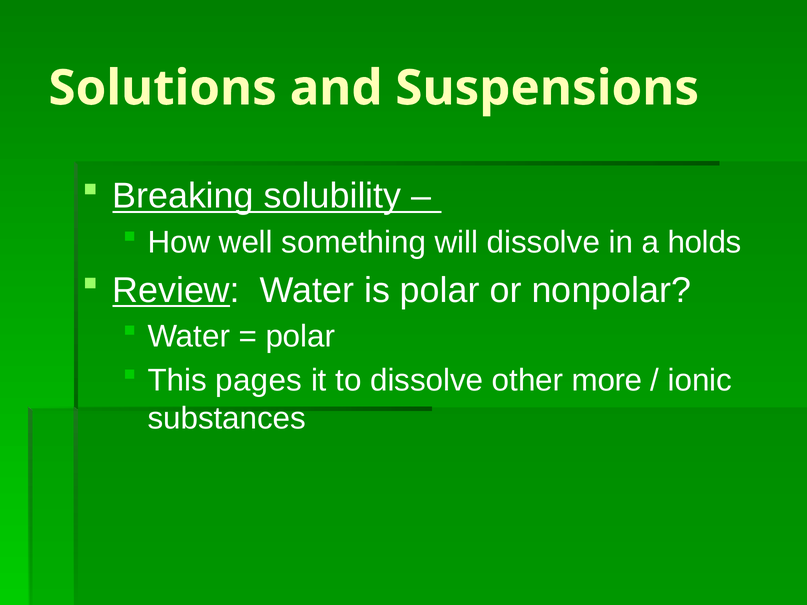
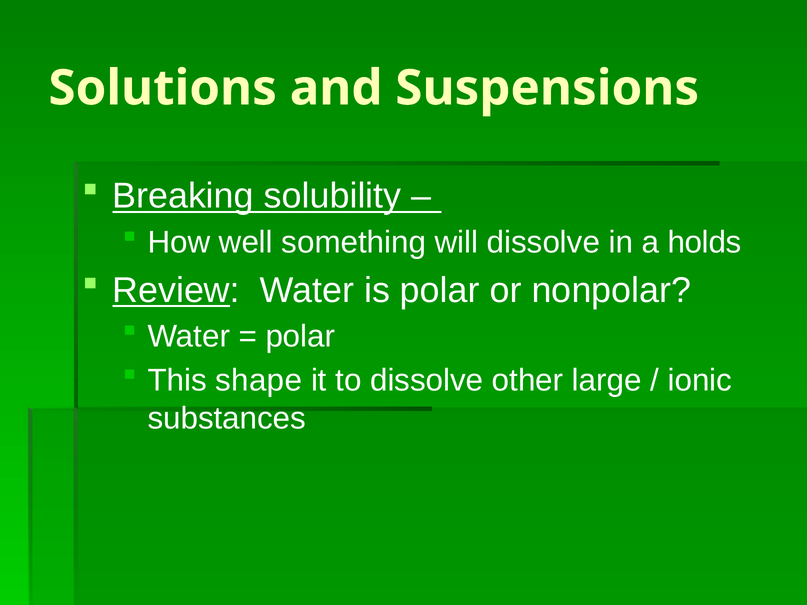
pages: pages -> shape
more: more -> large
